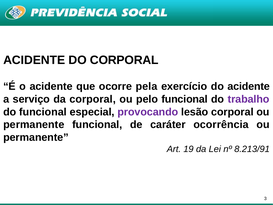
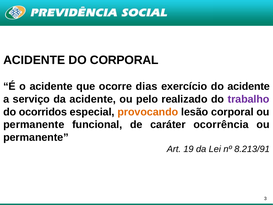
pela: pela -> dias
da corporal: corporal -> acidente
pelo funcional: funcional -> realizado
do funcional: funcional -> ocorridos
provocando colour: purple -> orange
